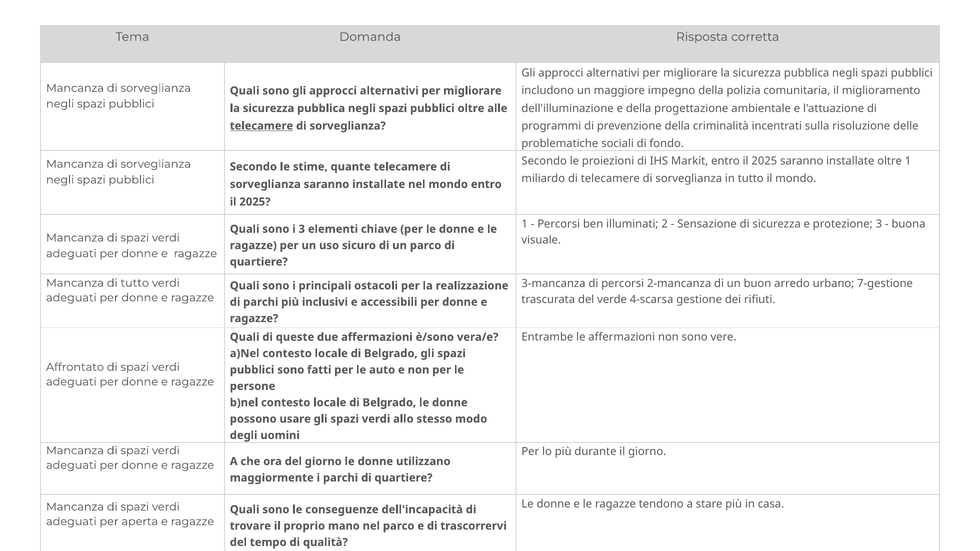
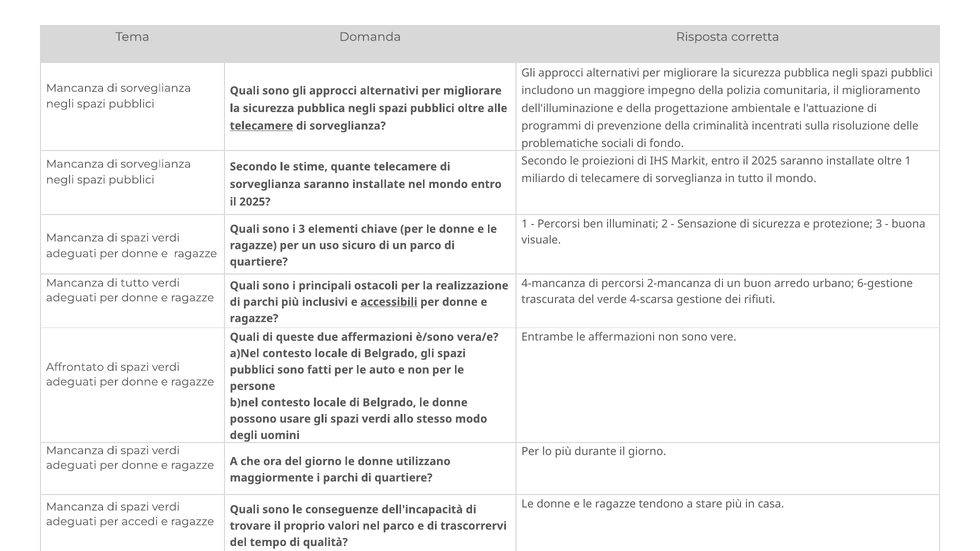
3-mancanza: 3-mancanza -> 4-mancanza
7-gestione: 7-gestione -> 6-gestione
accessibili underline: none -> present
aperta: aperta -> accedi
mano: mano -> valori
